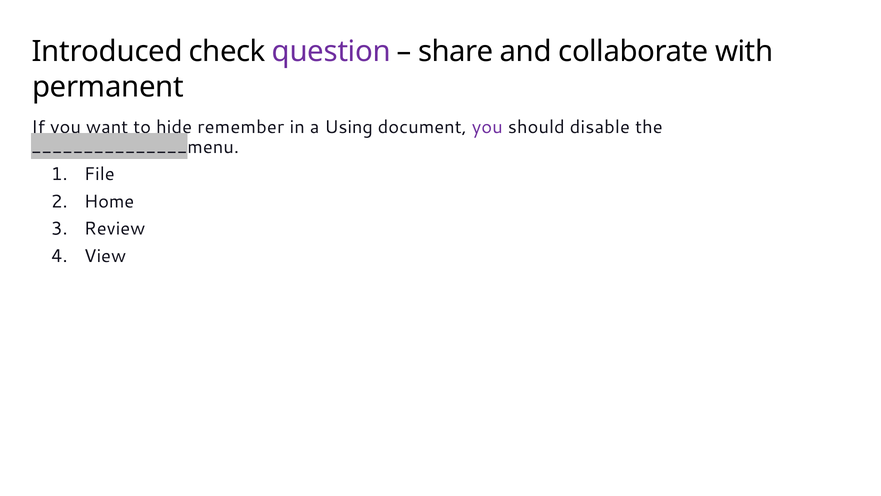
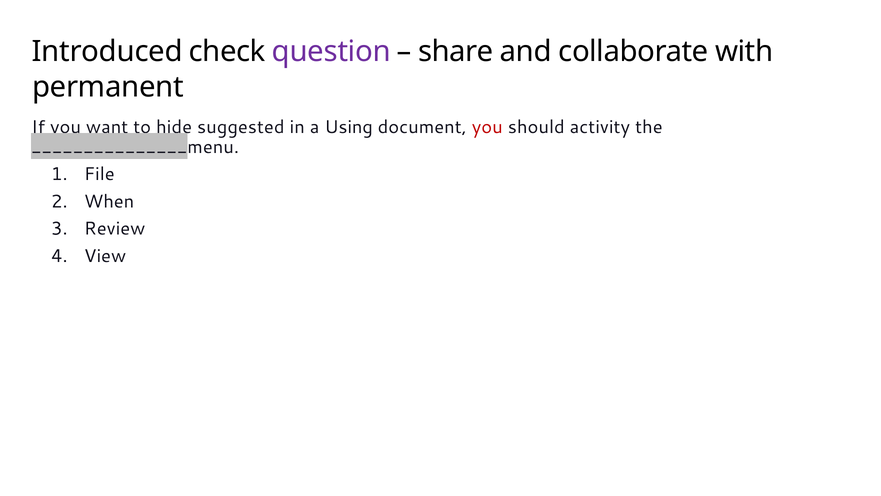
remember: remember -> suggested
you at (487, 127) colour: purple -> red
disable: disable -> activity
Home: Home -> When
